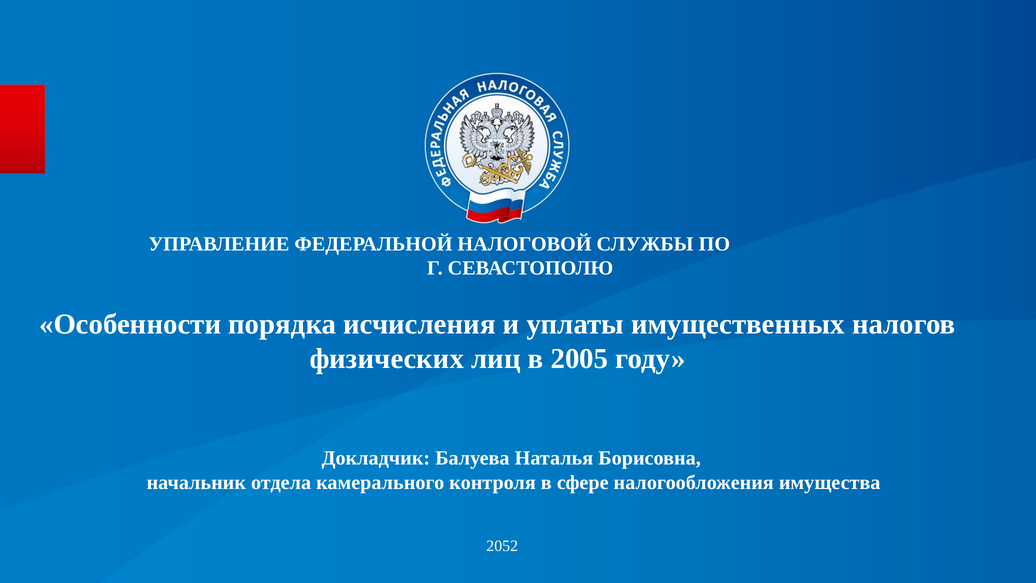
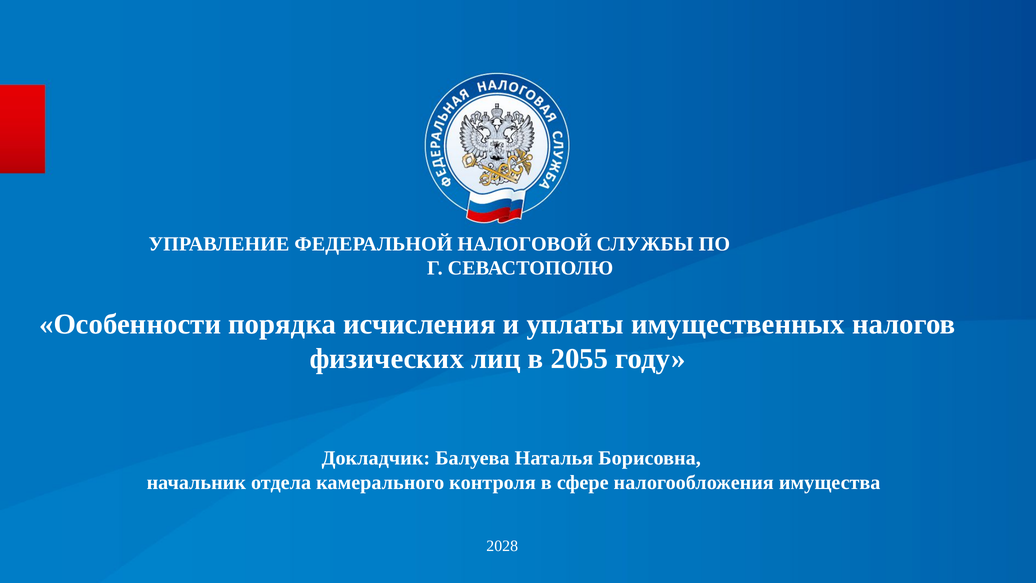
2005: 2005 -> 2055
2052: 2052 -> 2028
